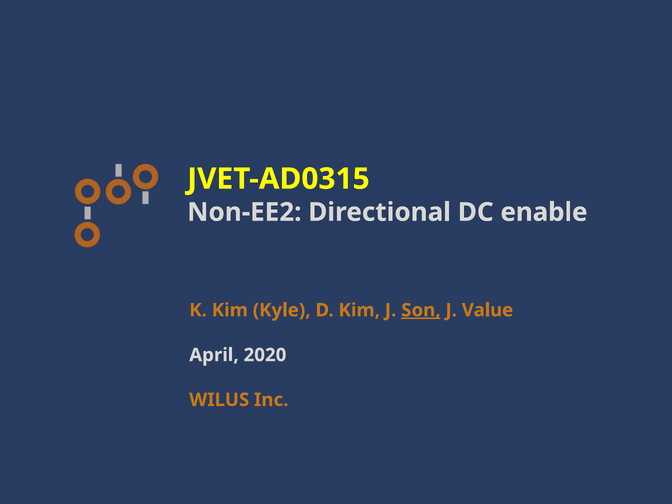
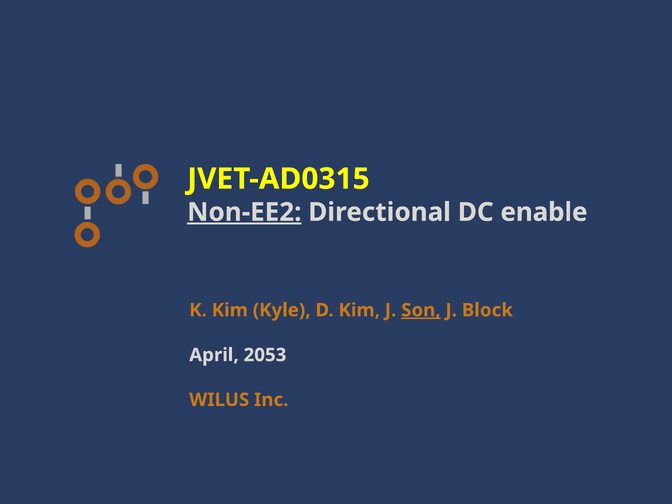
Non-EE2 underline: none -> present
Value: Value -> Block
2020: 2020 -> 2053
